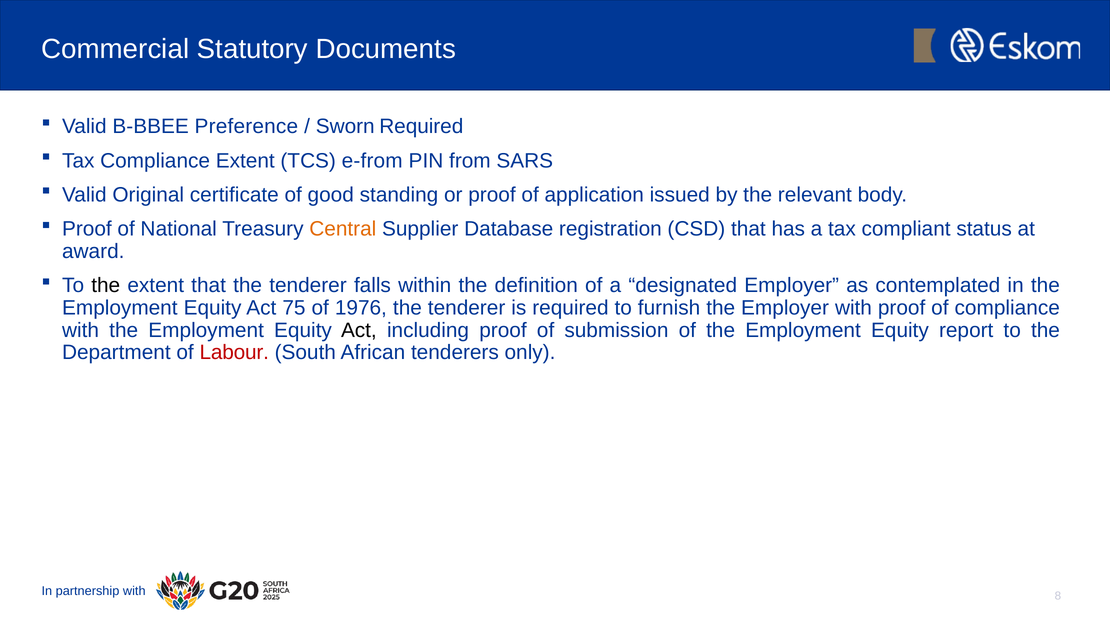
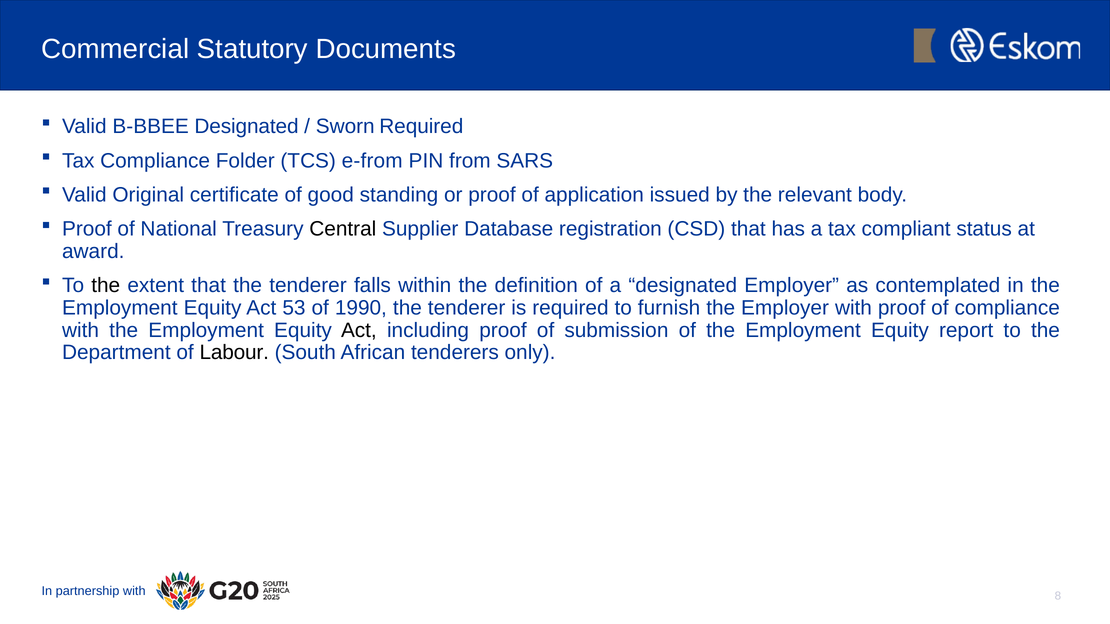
B-BBEE Preference: Preference -> Designated
Compliance Extent: Extent -> Folder
Central colour: orange -> black
75: 75 -> 53
1976: 1976 -> 1990
Labour colour: red -> black
